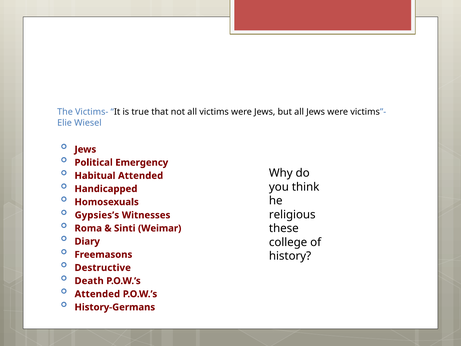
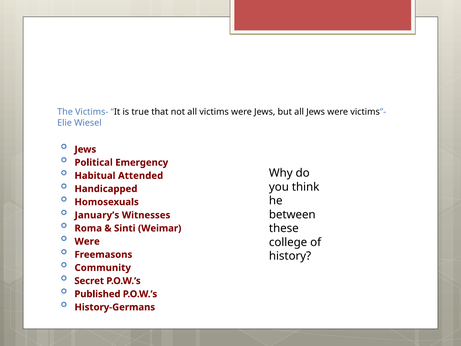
Gypsies’s: Gypsies’s -> January’s
religious: religious -> between
Diary at (87, 241): Diary -> Were
Destructive: Destructive -> Community
Death: Death -> Secret
Attended at (97, 294): Attended -> Published
